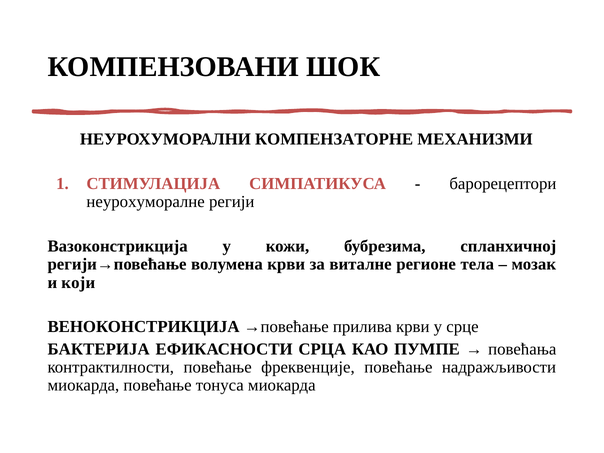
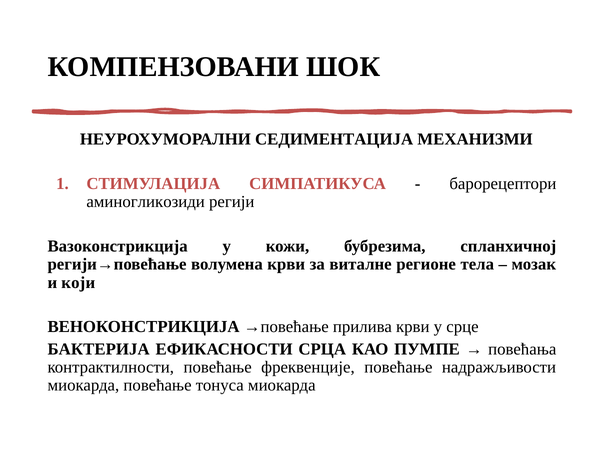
КОМПЕНЗАТОРНЕ: КОМПЕНЗАТОРНЕ -> СЕДИМЕНТАЦИЈА
неурохуморалне: неурохуморалне -> аминогликозиди
